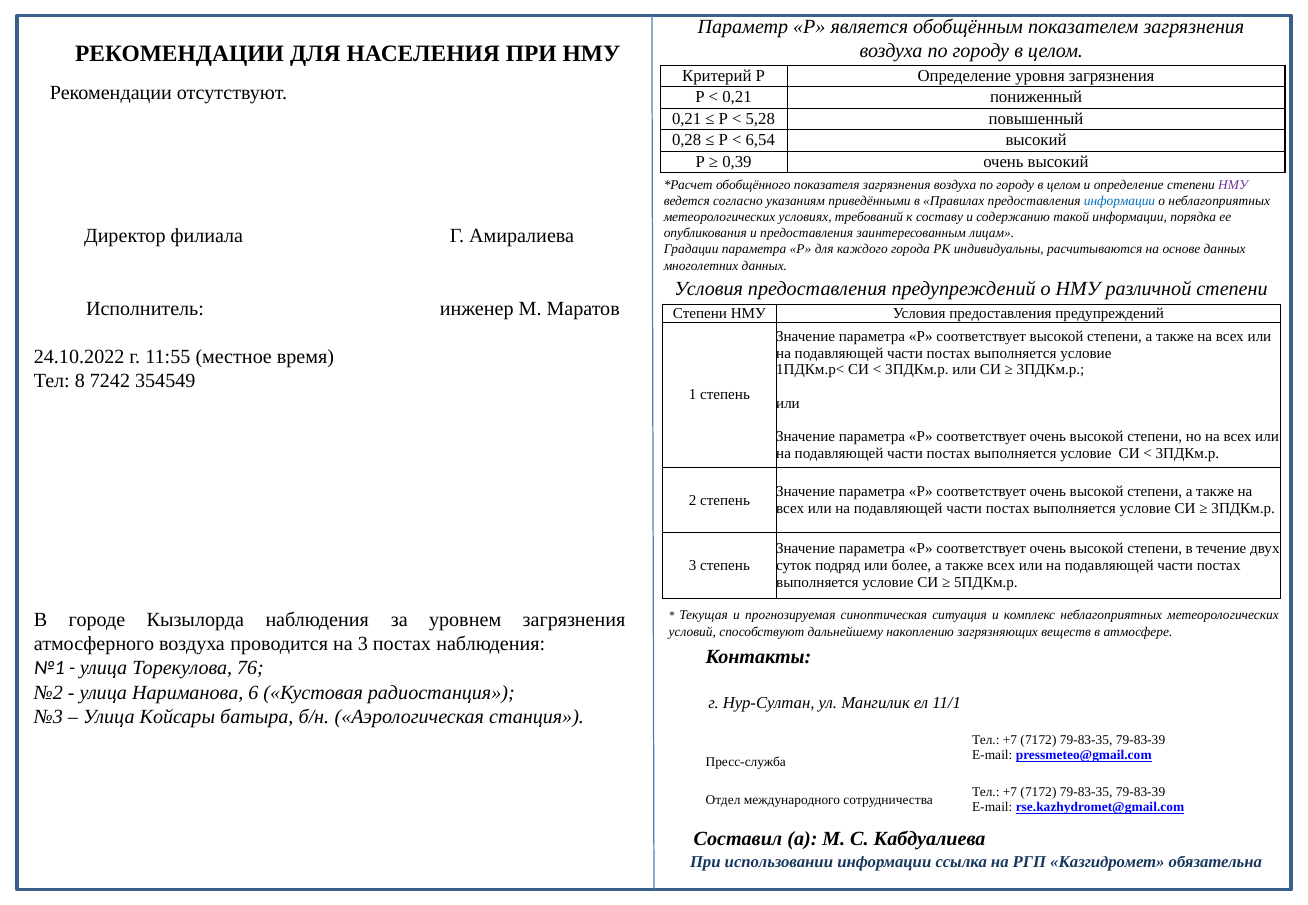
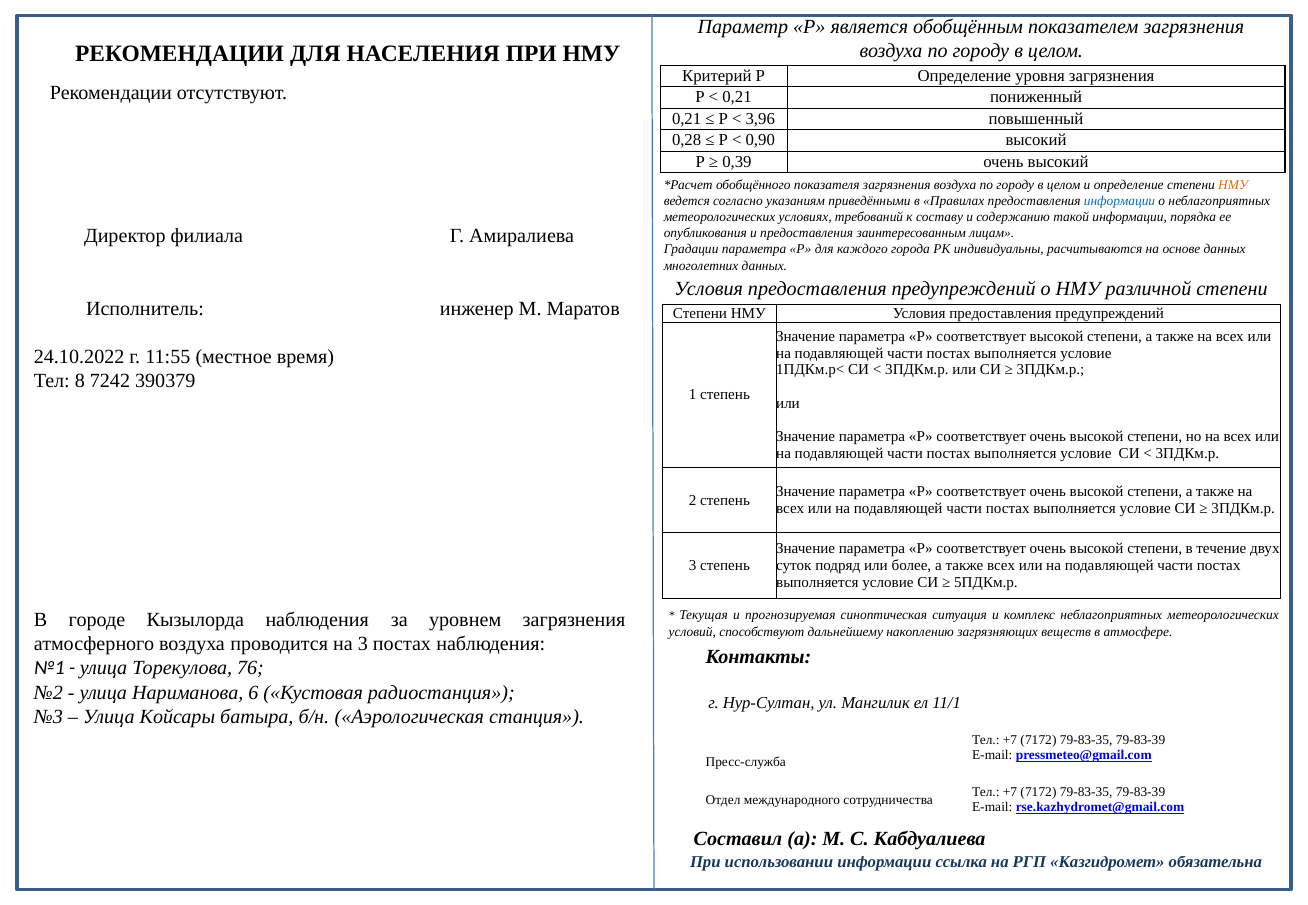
5,28: 5,28 -> 3,96
6,54: 6,54 -> 0,90
НМУ at (1233, 185) colour: purple -> orange
354549: 354549 -> 390379
